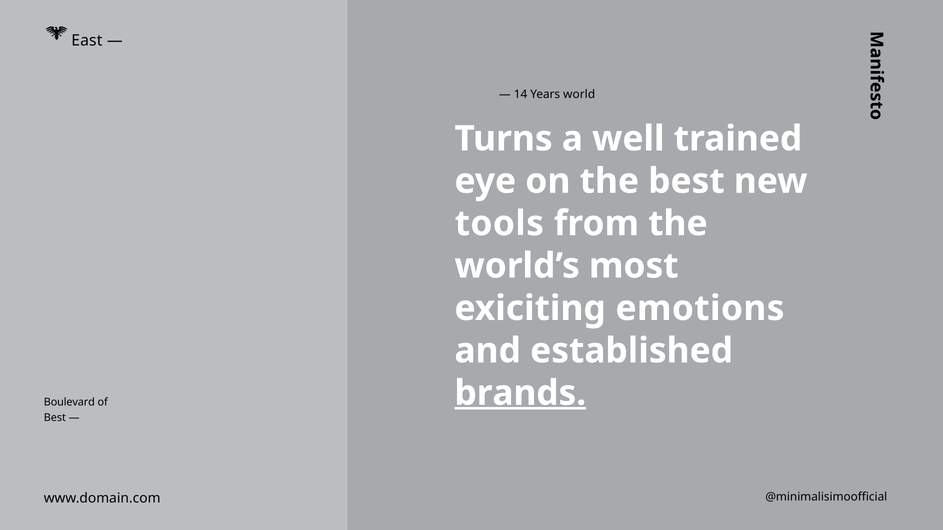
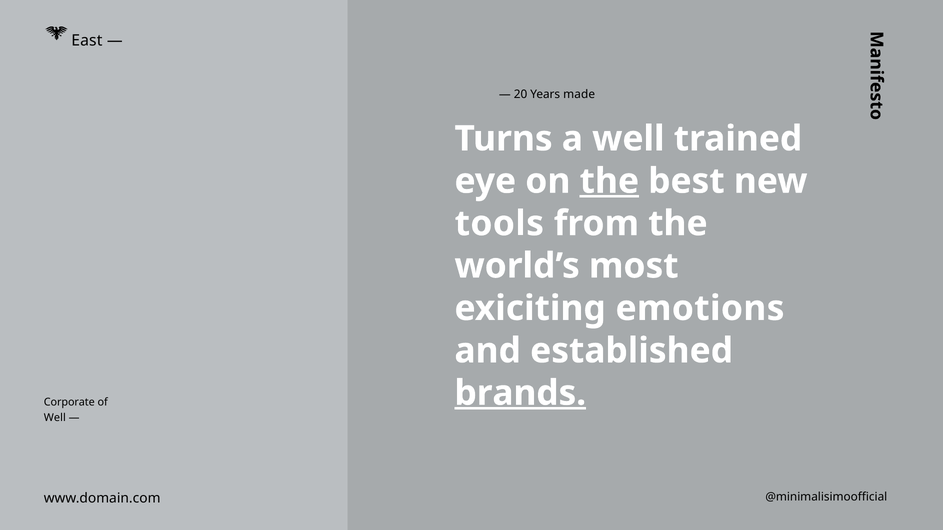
14: 14 -> 20
world: world -> made
the at (609, 181) underline: none -> present
Boulevard: Boulevard -> Corporate
Best at (55, 418): Best -> Well
